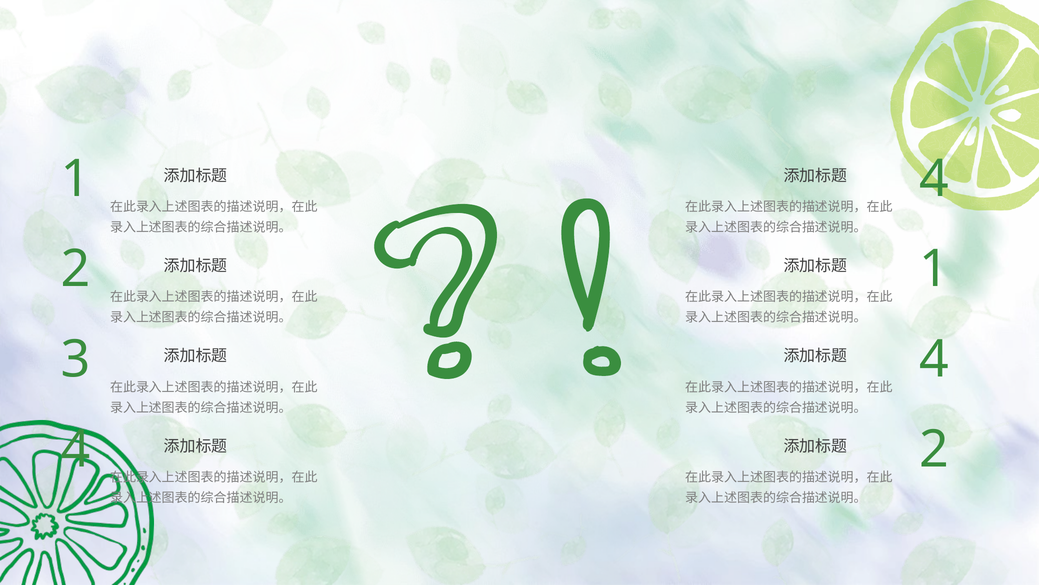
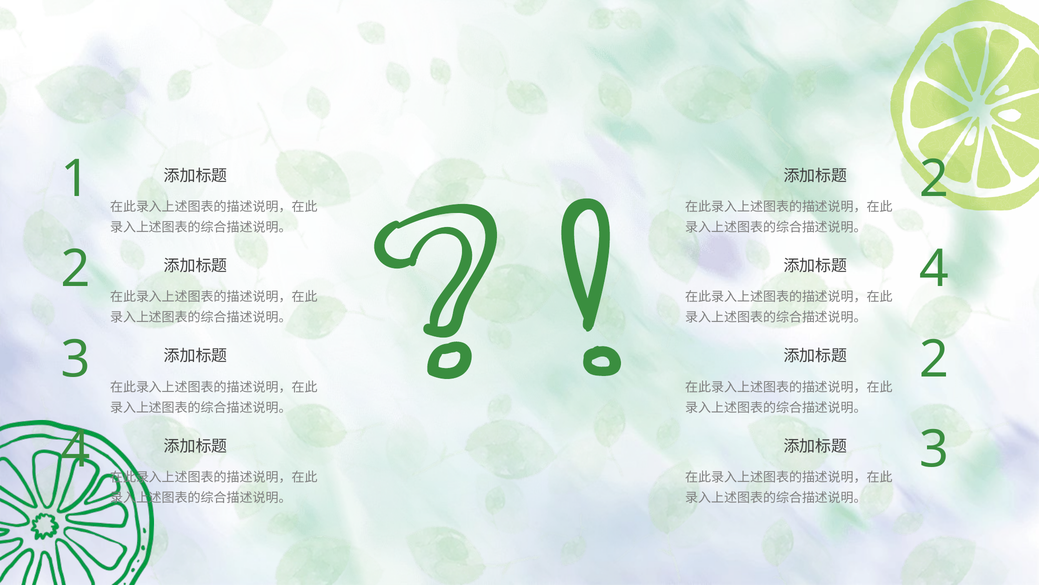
4 at (934, 179): 4 -> 2
1 at (934, 269): 1 -> 4
4 at (934, 359): 4 -> 2
2 at (934, 449): 2 -> 3
